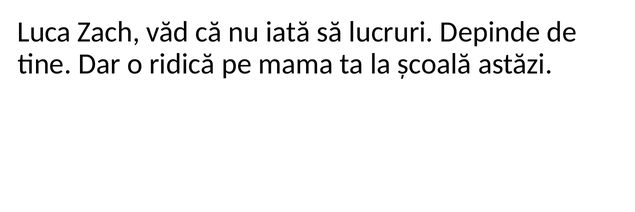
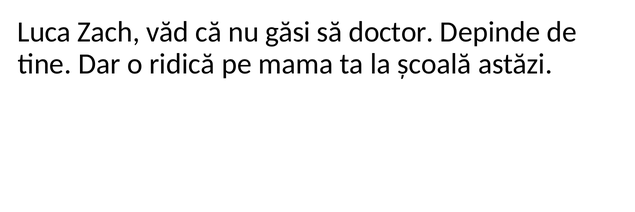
iată: iată -> găsi
lucruri: lucruri -> doctor
